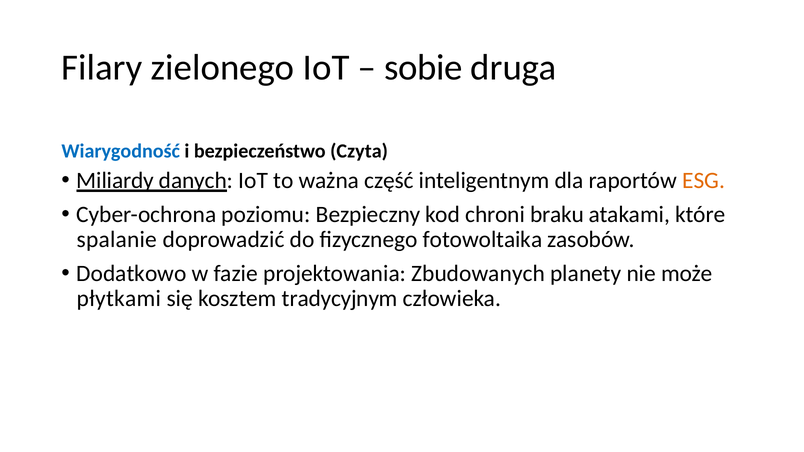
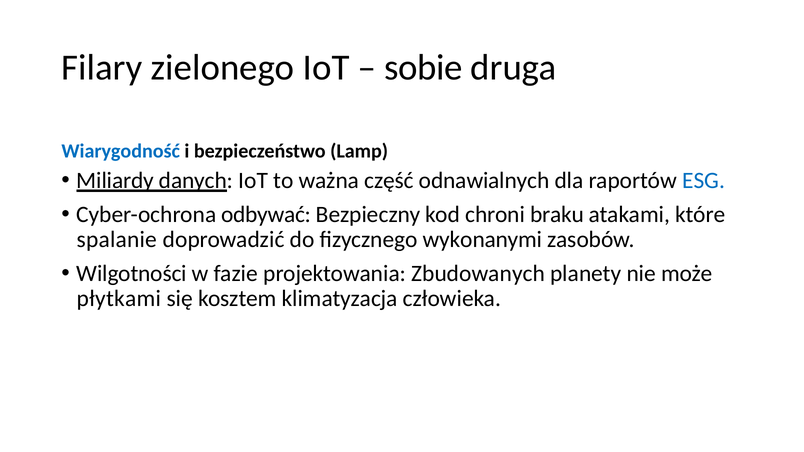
Czyta: Czyta -> Lamp
inteligentnym: inteligentnym -> odnawialnych
ESG colour: orange -> blue
poziomu: poziomu -> odbywać
fotowoltaika: fotowoltaika -> wykonanymi
Dodatkowo: Dodatkowo -> Wilgotności
tradycyjnym: tradycyjnym -> klimatyzacja
